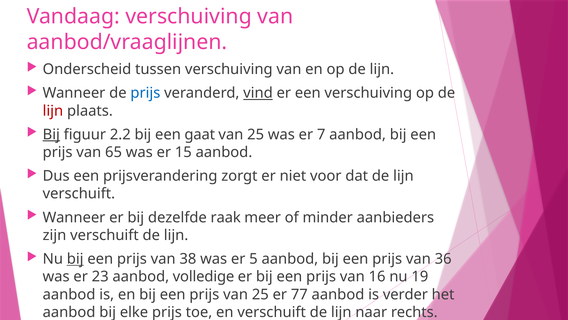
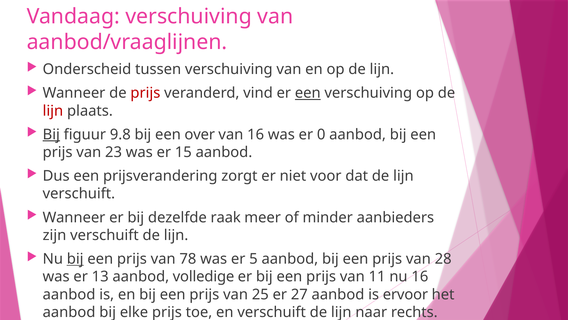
prijs at (145, 93) colour: blue -> red
vind underline: present -> none
een at (308, 93) underline: none -> present
2.2: 2.2 -> 9.8
gaat: gaat -> over
25 at (256, 134): 25 -> 16
7: 7 -> 0
65: 65 -> 23
38: 38 -> 78
36: 36 -> 28
23: 23 -> 13
16: 16 -> 11
nu 19: 19 -> 16
77: 77 -> 27
verder: verder -> ervoor
